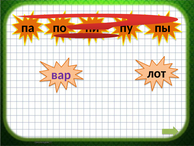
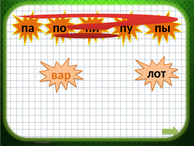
вар colour: purple -> orange
